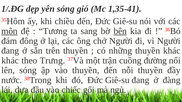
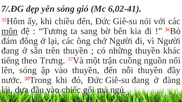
1/.ĐG: 1/.ĐG -> 7/.ĐG
1,35-41: 1,35-41 -> 6,02-41
bên underline: present -> none
khác at (10, 61): khác -> tiếng
đường: đường -> nguồn
